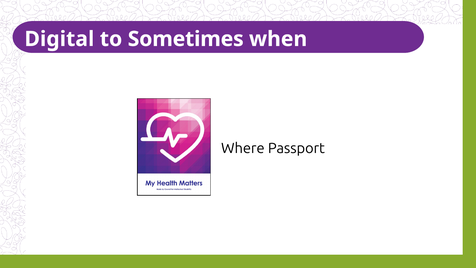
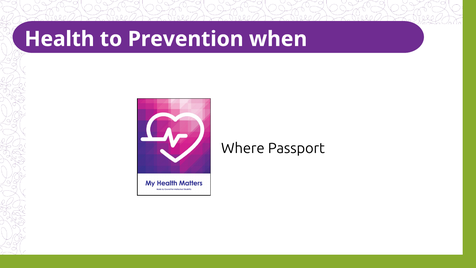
Digital: Digital -> Health
Sometimes: Sometimes -> Prevention
